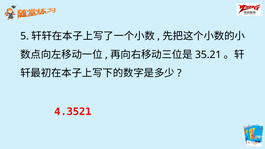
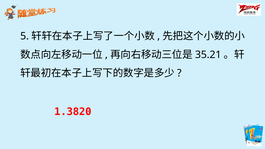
4.3521: 4.3521 -> 1.3820
